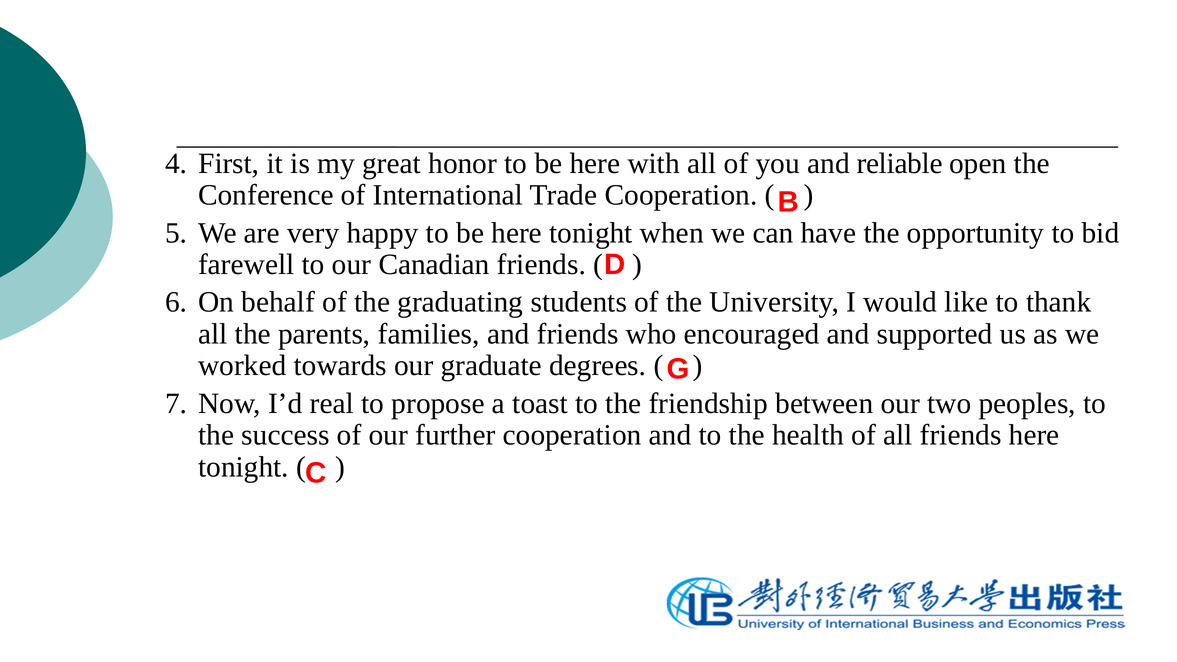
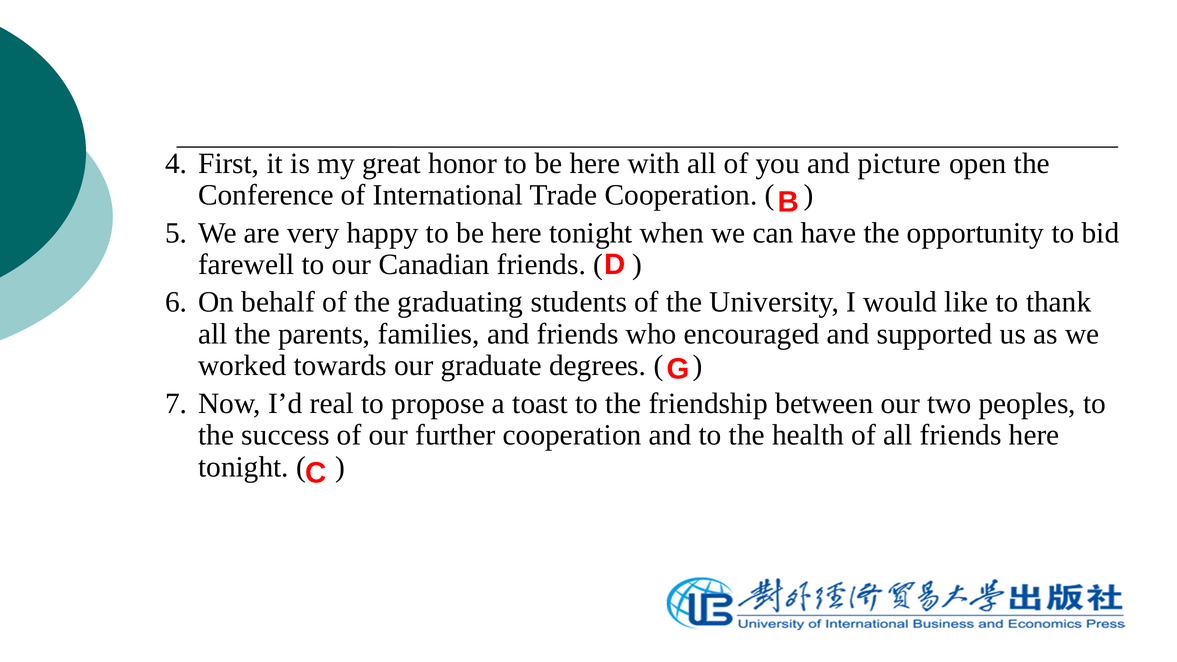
reliable: reliable -> picture
